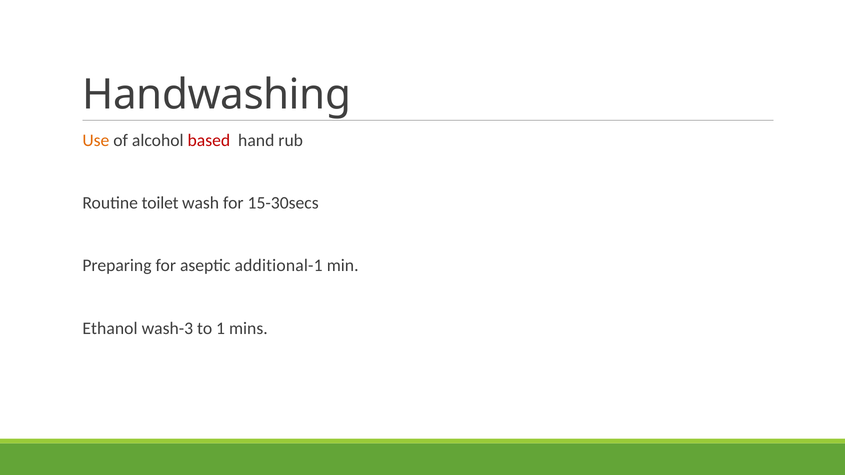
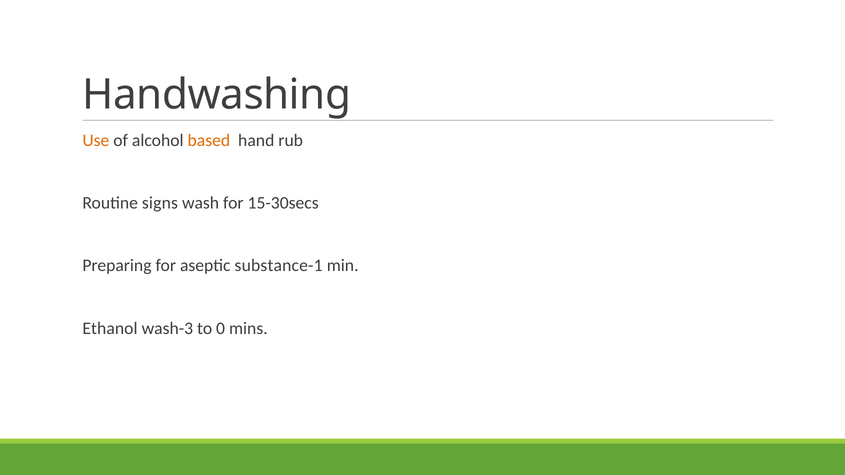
based colour: red -> orange
toilet: toilet -> signs
additional-1: additional-1 -> substance-1
1: 1 -> 0
